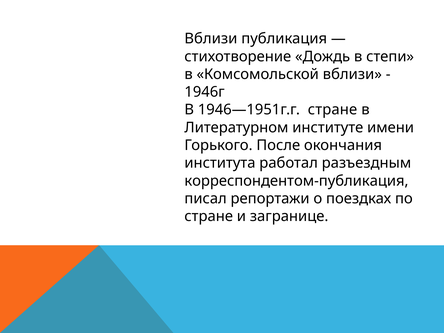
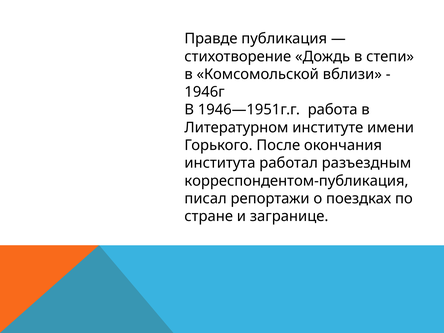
Вблизи at (211, 39): Вблизи -> Правде
1946—1951г.г стране: стране -> работа
